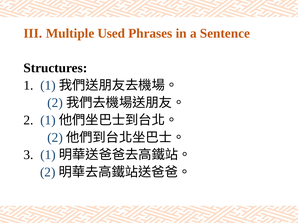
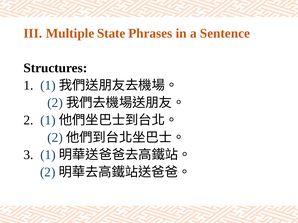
Used: Used -> State
